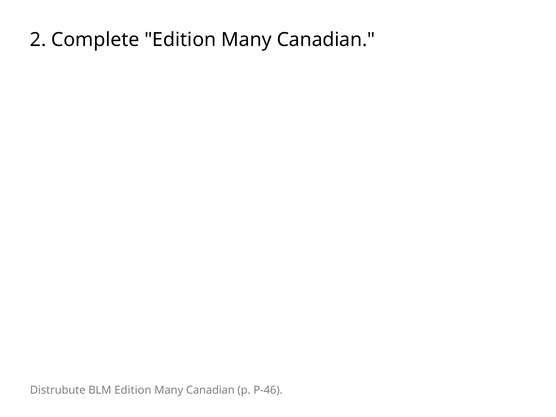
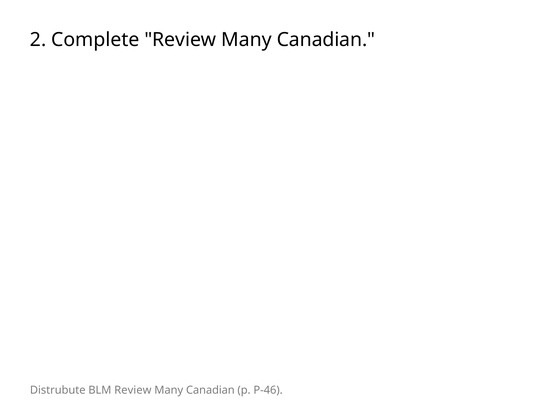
Complete Edition: Edition -> Review
BLM Edition: Edition -> Review
